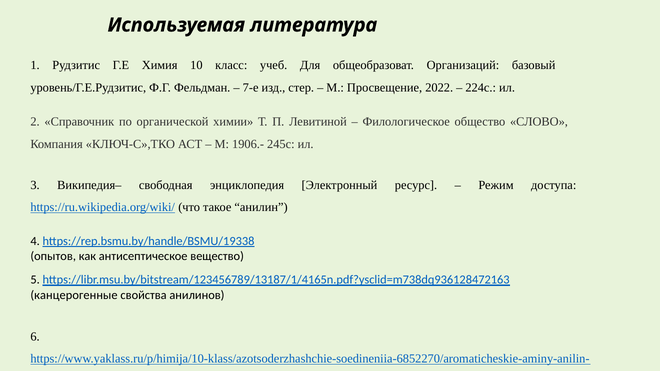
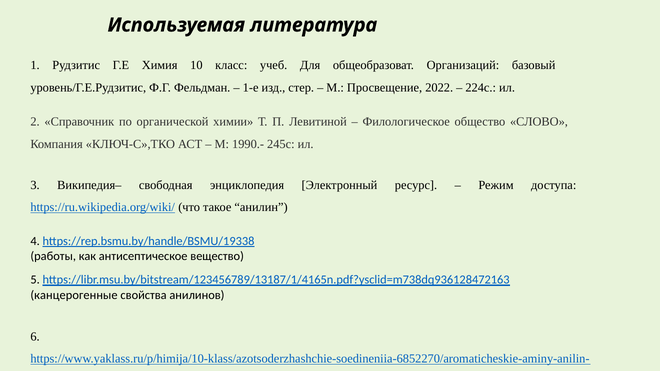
7-е: 7-е -> 1-е
1906.-: 1906.- -> 1990.-
опытов: опытов -> работы
